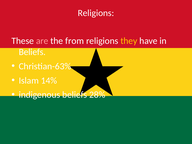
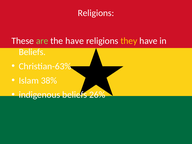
are colour: pink -> light green
the from: from -> have
14%: 14% -> 38%
28%: 28% -> 26%
